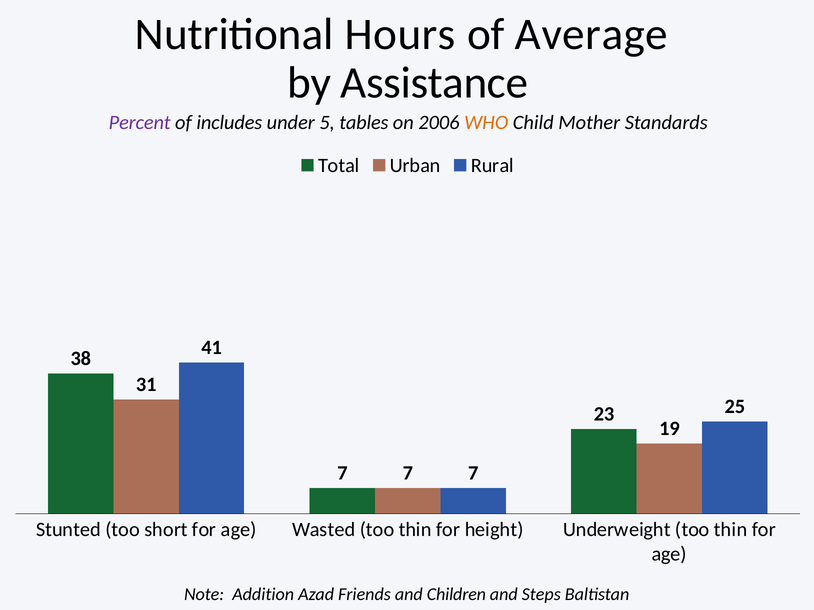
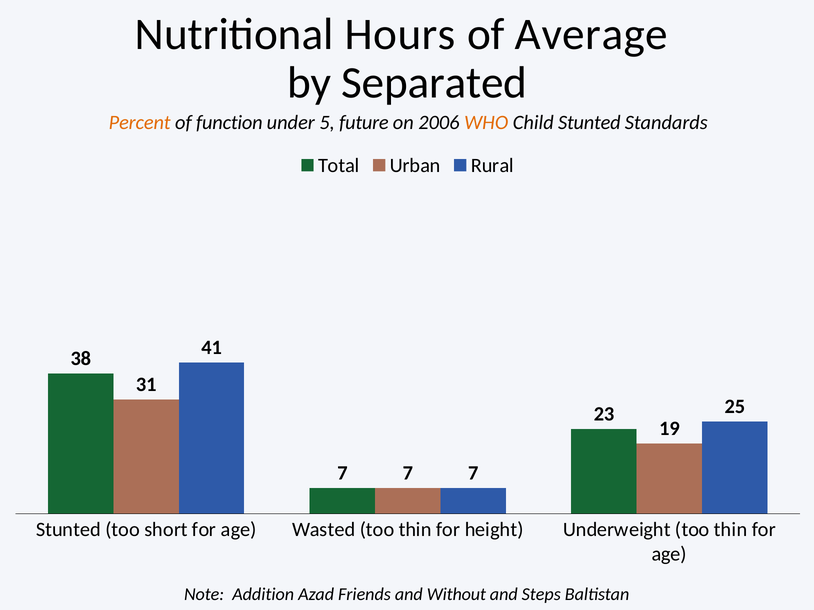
Assistance: Assistance -> Separated
Percent colour: purple -> orange
includes: includes -> function
tables: tables -> future
Child Mother: Mother -> Stunted
Children: Children -> Without
